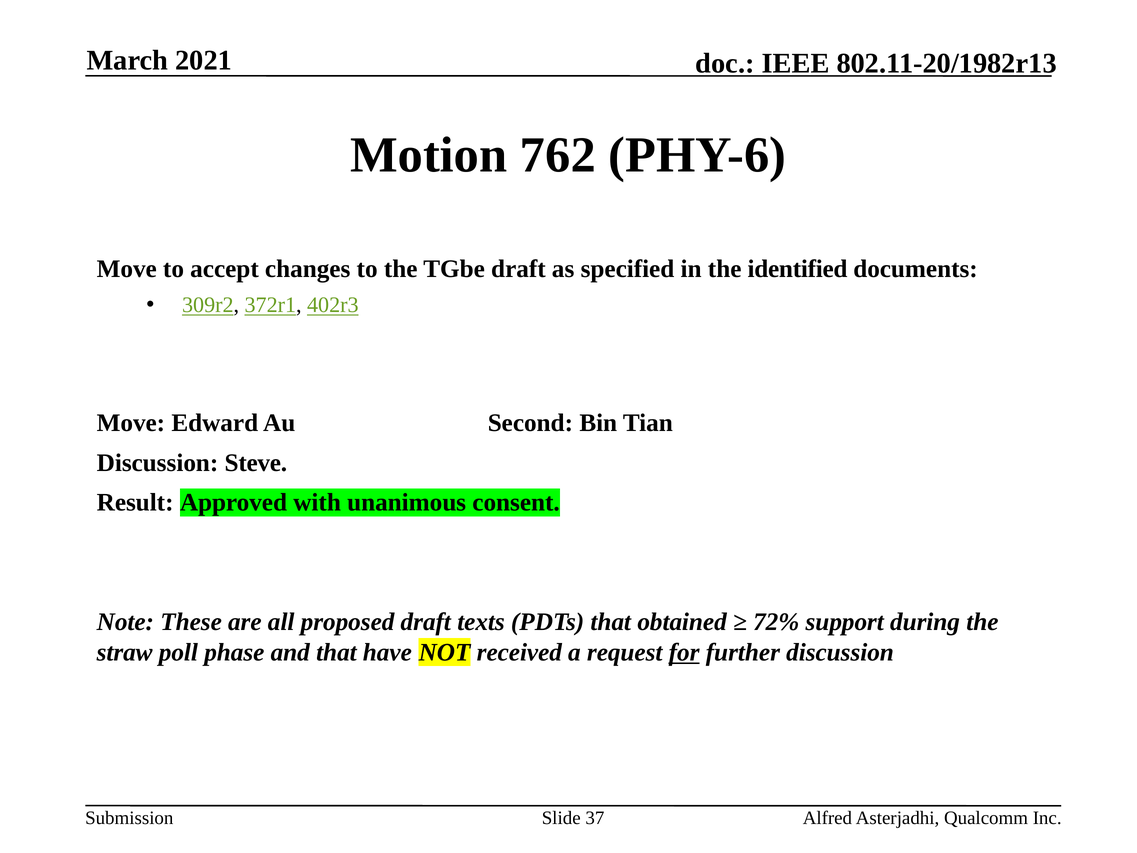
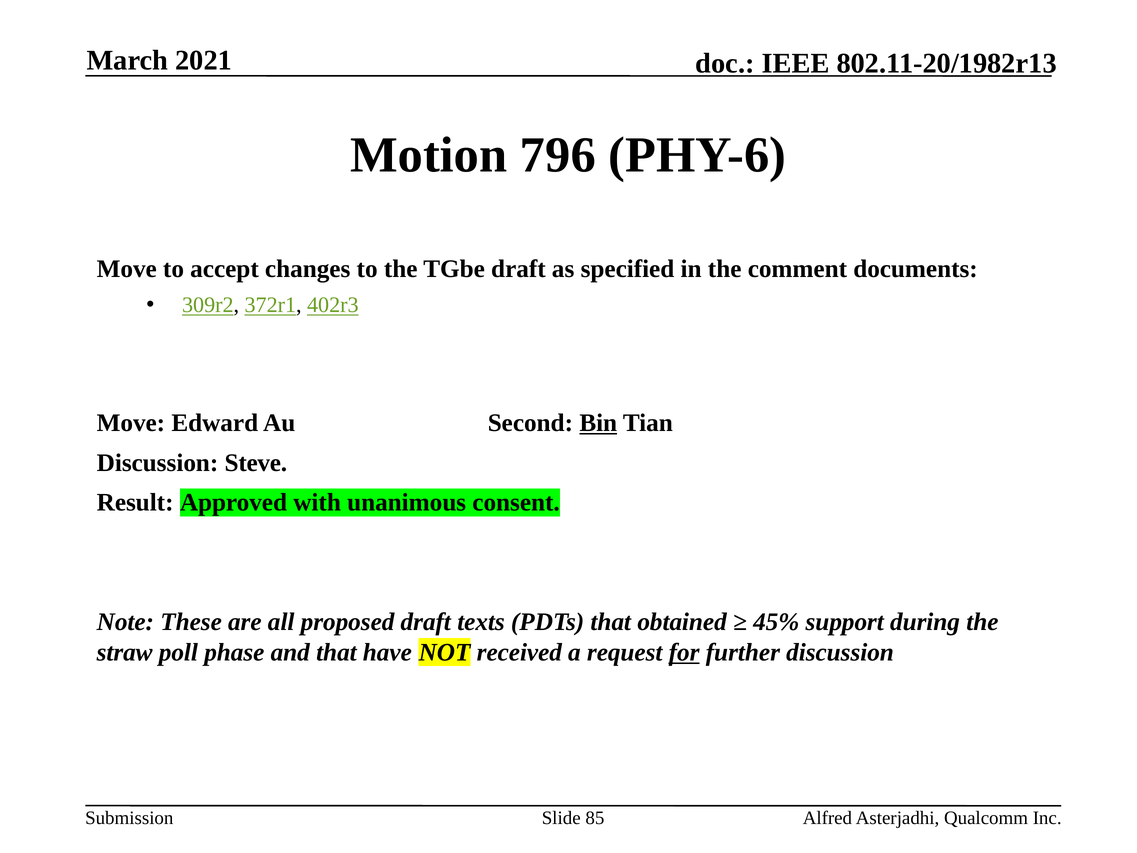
762: 762 -> 796
identified: identified -> comment
Bin underline: none -> present
72%: 72% -> 45%
37: 37 -> 85
